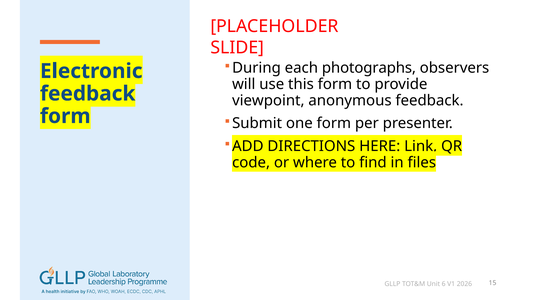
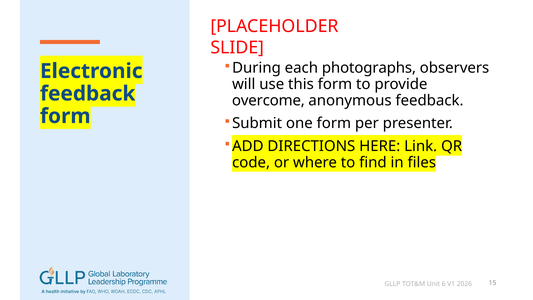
viewpoint: viewpoint -> overcome
